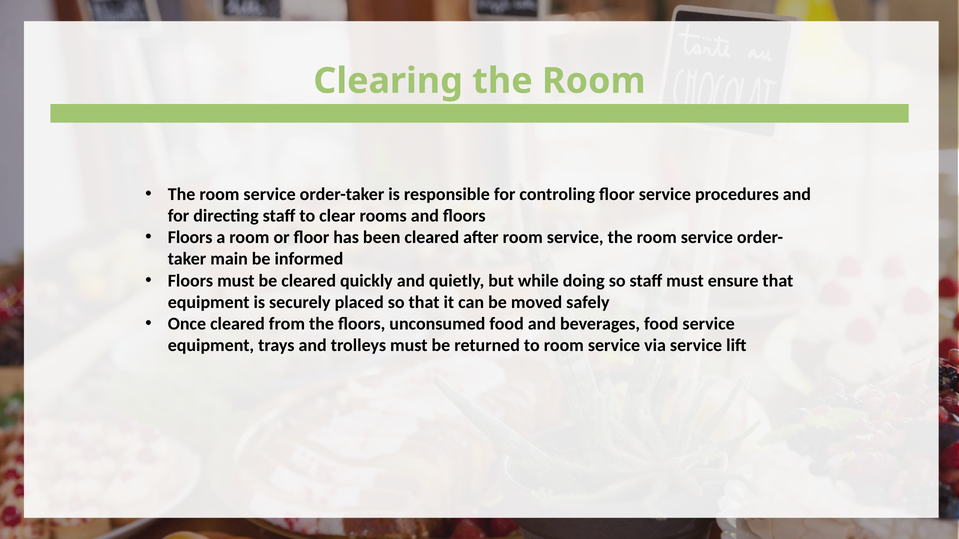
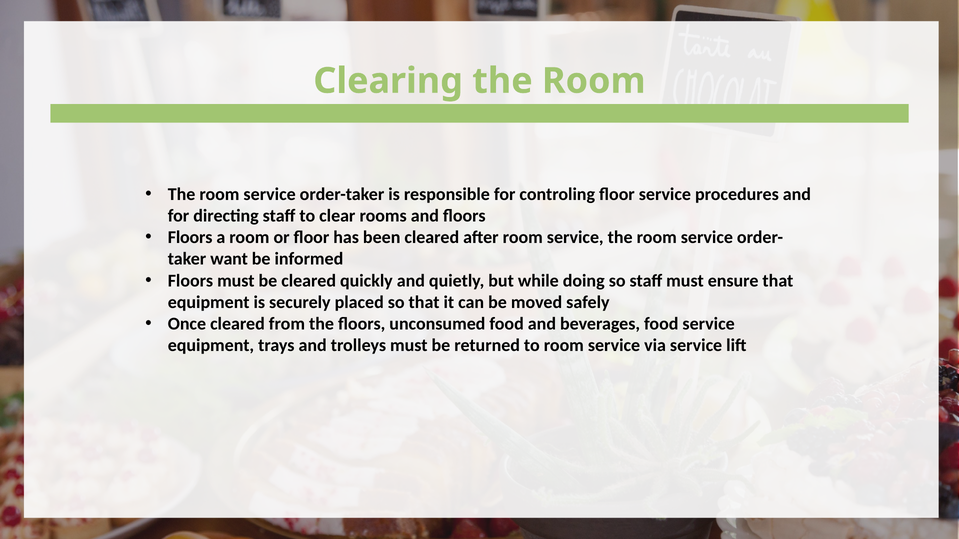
main: main -> want
